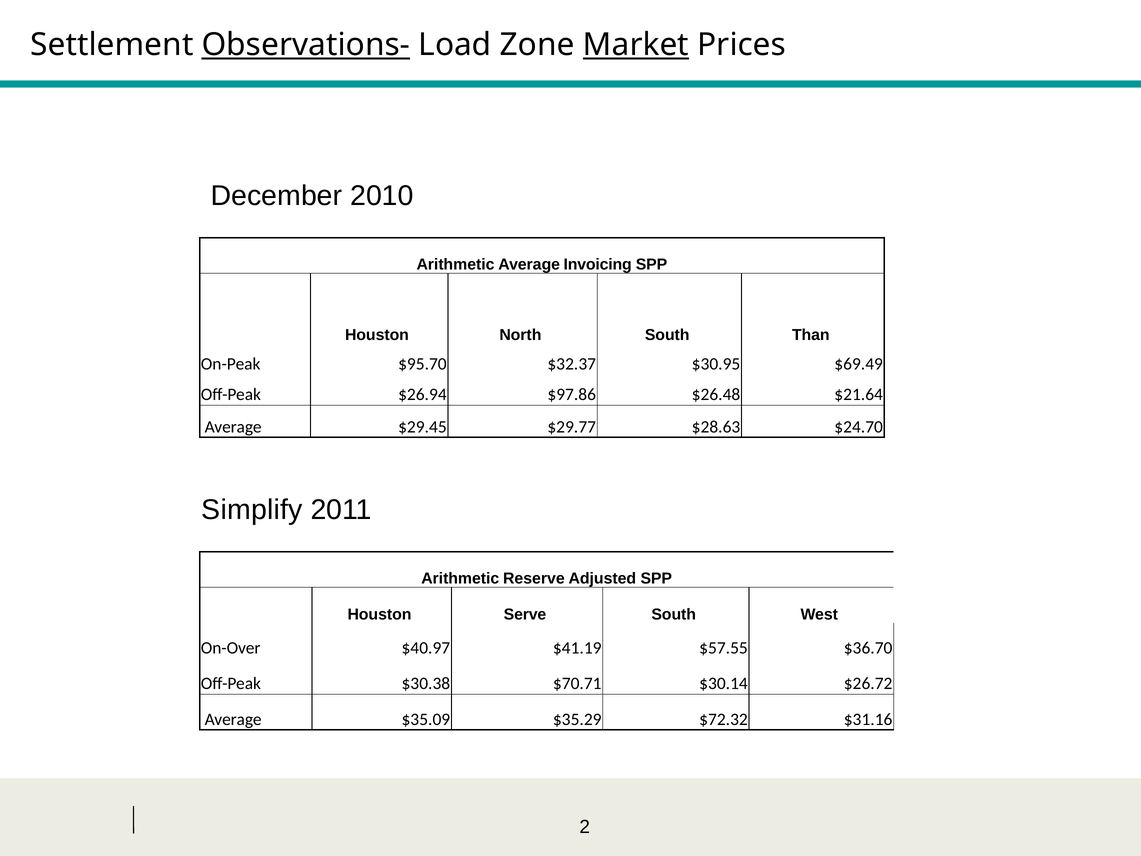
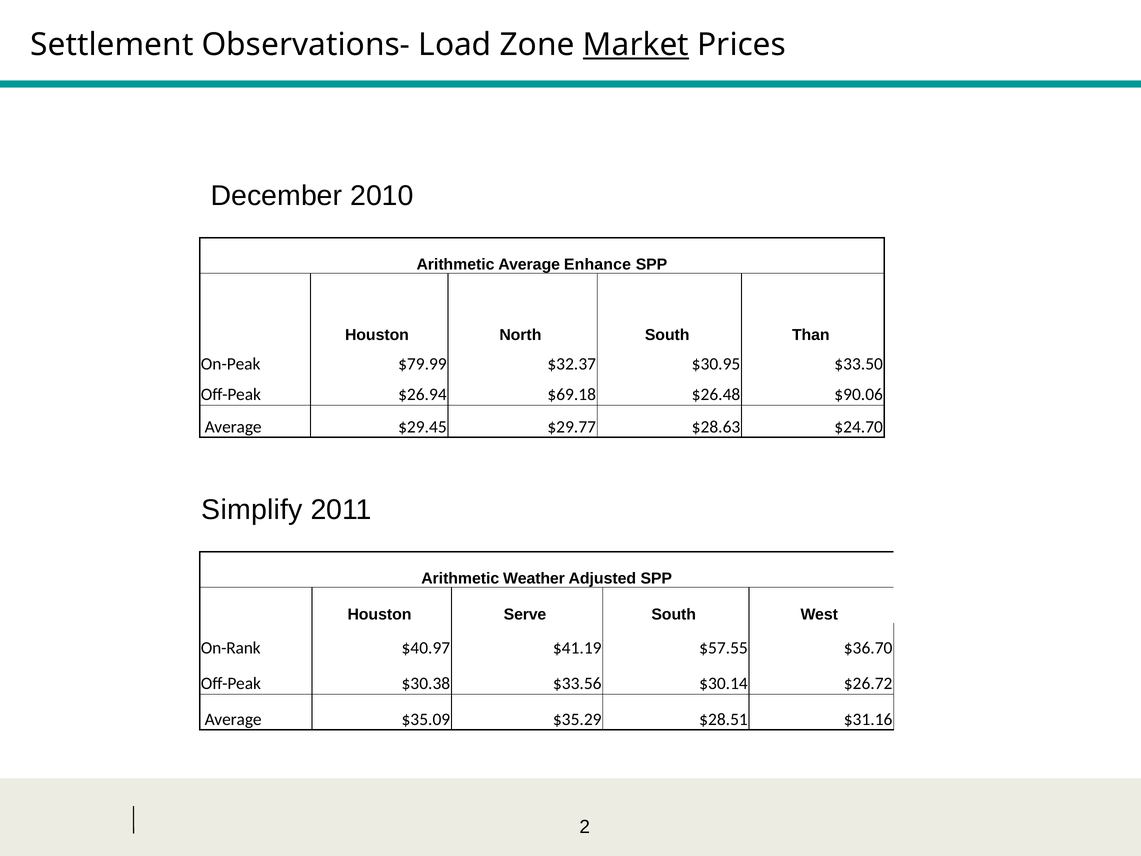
Observations- underline: present -> none
Invoicing: Invoicing -> Enhance
$95.70: $95.70 -> $79.99
$69.49: $69.49 -> $33.50
$97.86: $97.86 -> $69.18
$21.64: $21.64 -> $90.06
Reserve: Reserve -> Weather
On-Over: On-Over -> On-Rank
$70.71: $70.71 -> $33.56
$72.32: $72.32 -> $28.51
